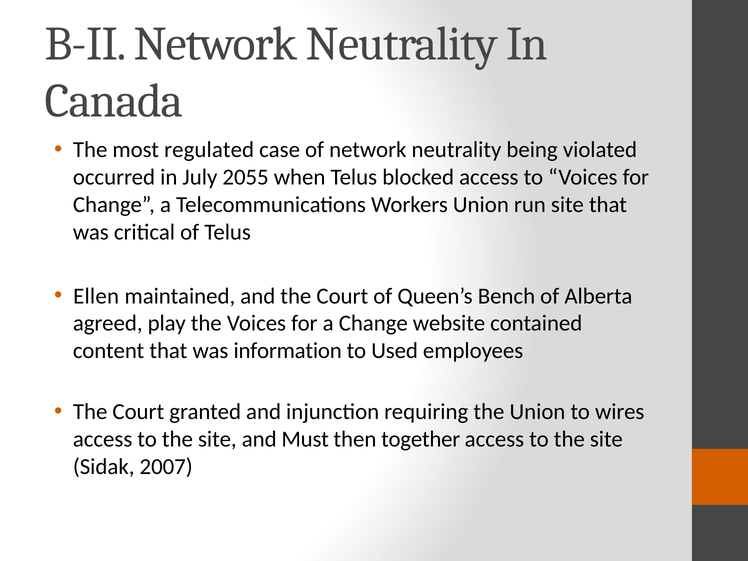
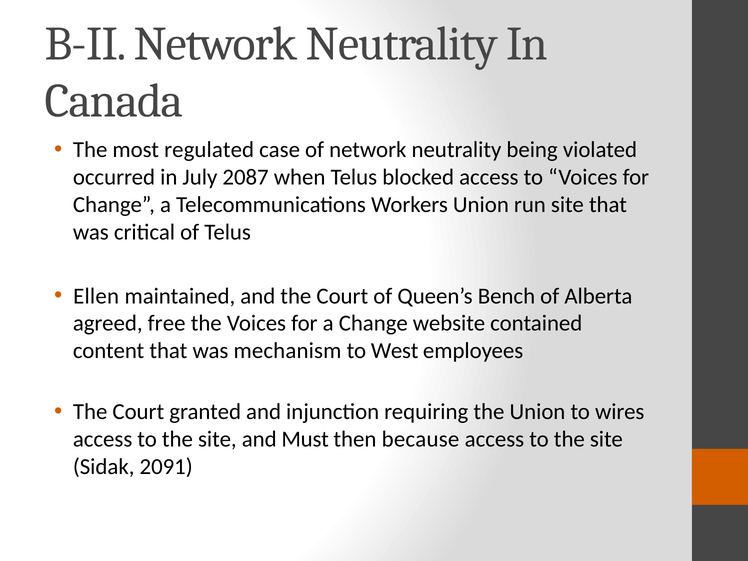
2055: 2055 -> 2087
play: play -> free
information: information -> mechanism
Used: Used -> West
together: together -> because
2007: 2007 -> 2091
